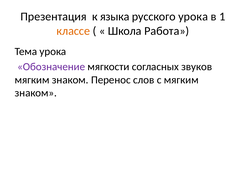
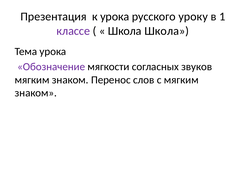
к языка: языка -> урока
русского урока: урока -> уроку
классе colour: orange -> purple
Школа Работа: Работа -> Школа
